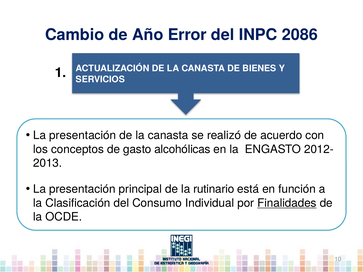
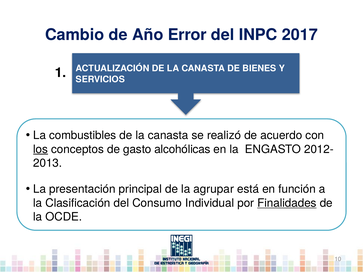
2086: 2086 -> 2017
presentación at (83, 135): presentación -> combustibles
los underline: none -> present
rutinario: rutinario -> agrupar
